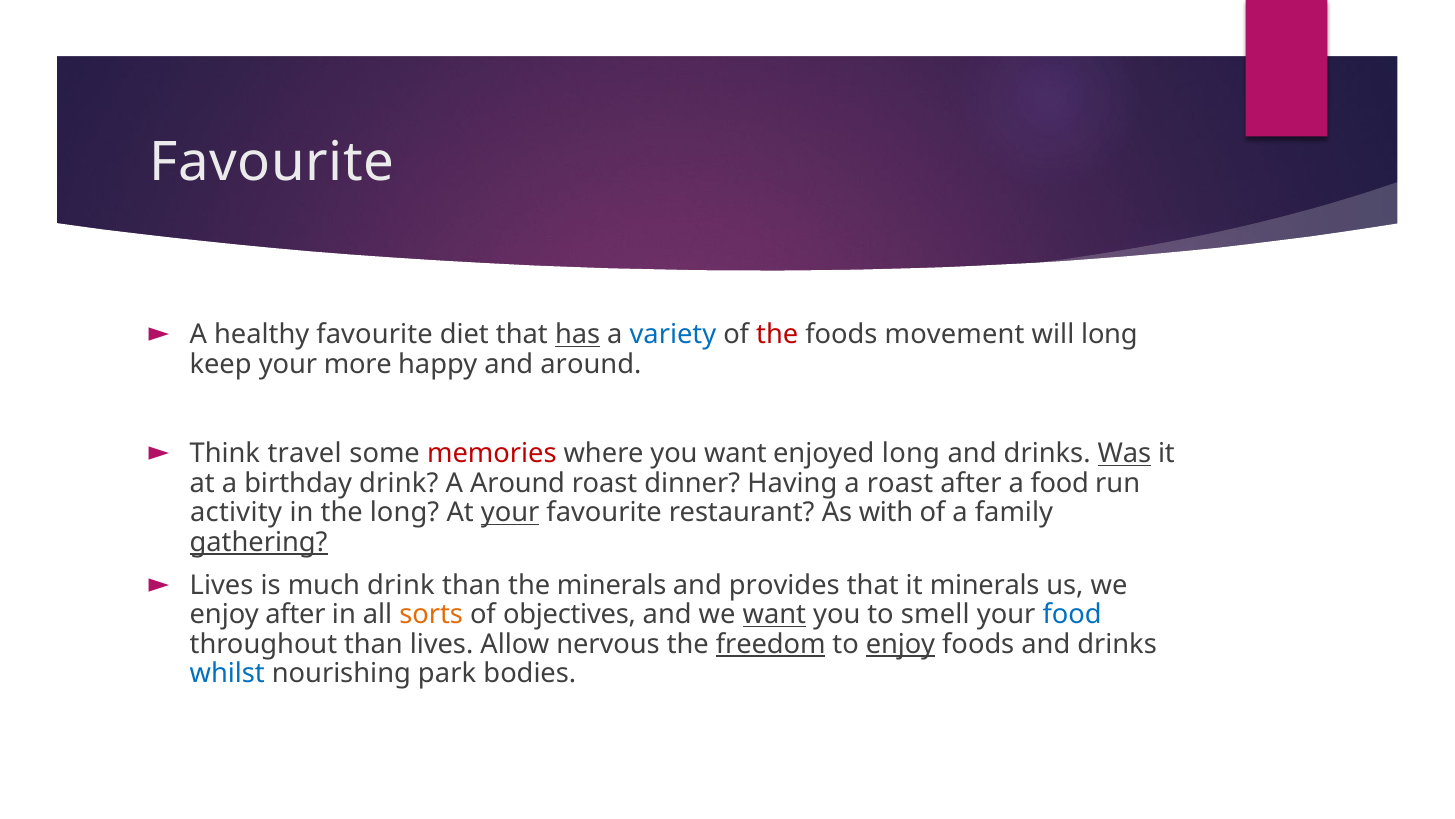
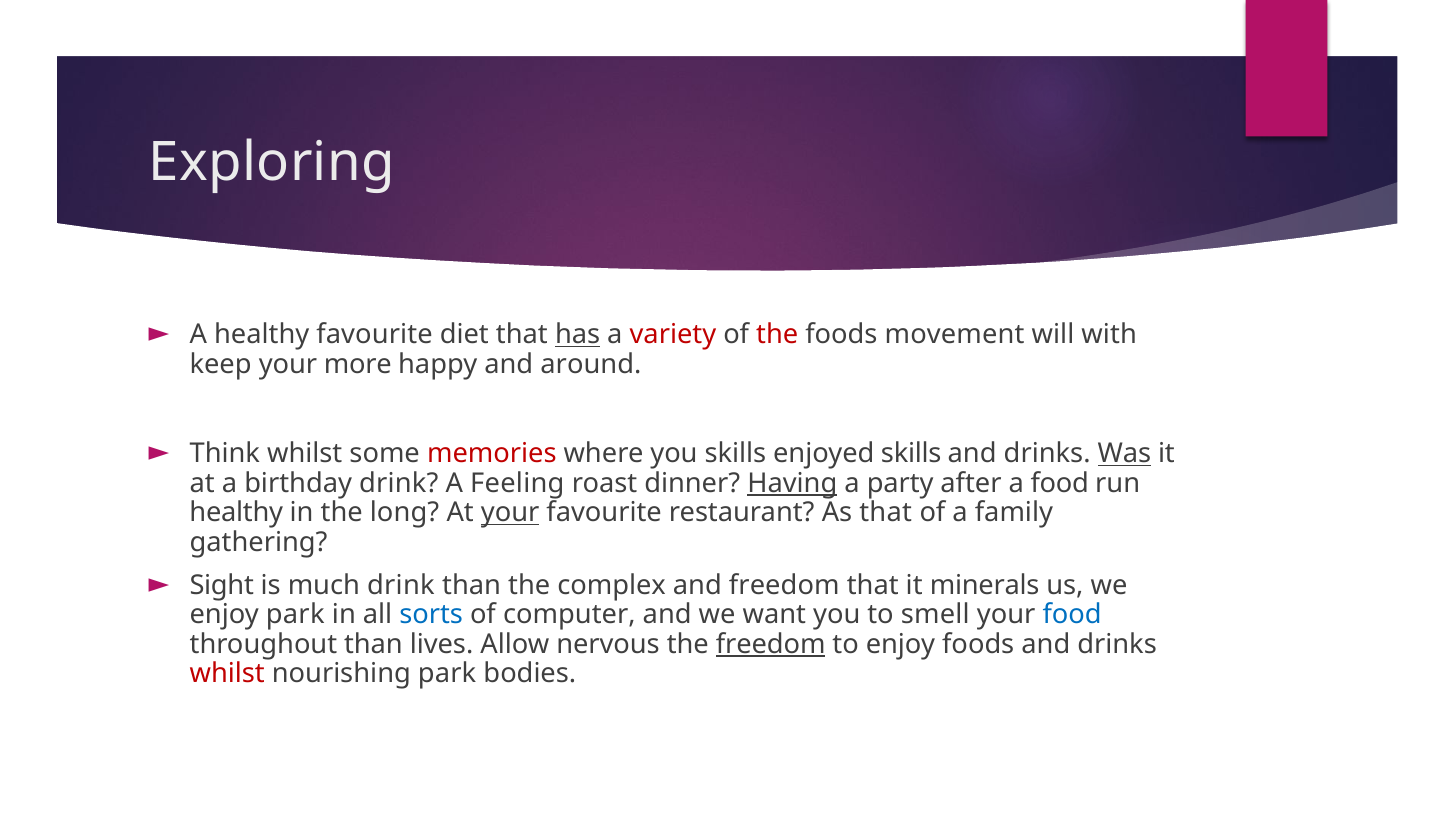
Favourite at (272, 162): Favourite -> Exploring
variety colour: blue -> red
will long: long -> with
Think travel: travel -> whilst
you want: want -> skills
enjoyed long: long -> skills
A Around: Around -> Feeling
Having underline: none -> present
a roast: roast -> party
activity at (236, 512): activity -> healthy
As with: with -> that
gathering underline: present -> none
Lives at (222, 585): Lives -> Sight
the minerals: minerals -> complex
and provides: provides -> freedom
enjoy after: after -> park
sorts colour: orange -> blue
objectives: objectives -> computer
want at (774, 614) underline: present -> none
enjoy at (900, 644) underline: present -> none
whilst at (227, 673) colour: blue -> red
